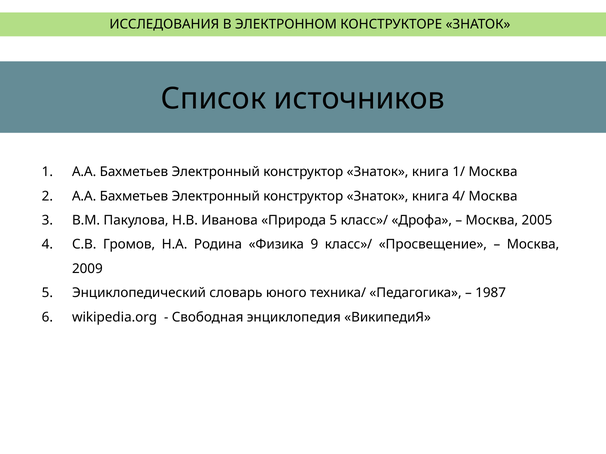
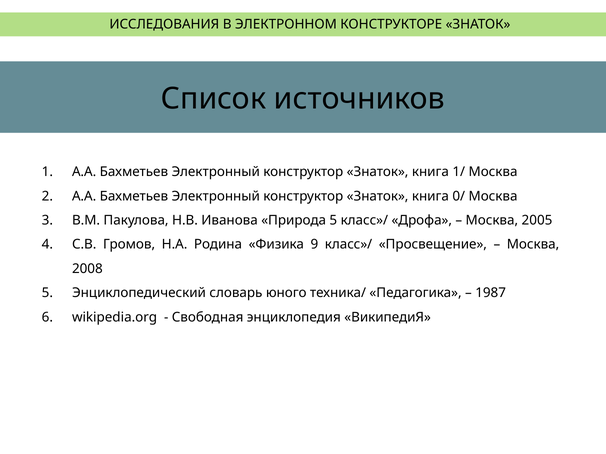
4/: 4/ -> 0/
2009: 2009 -> 2008
